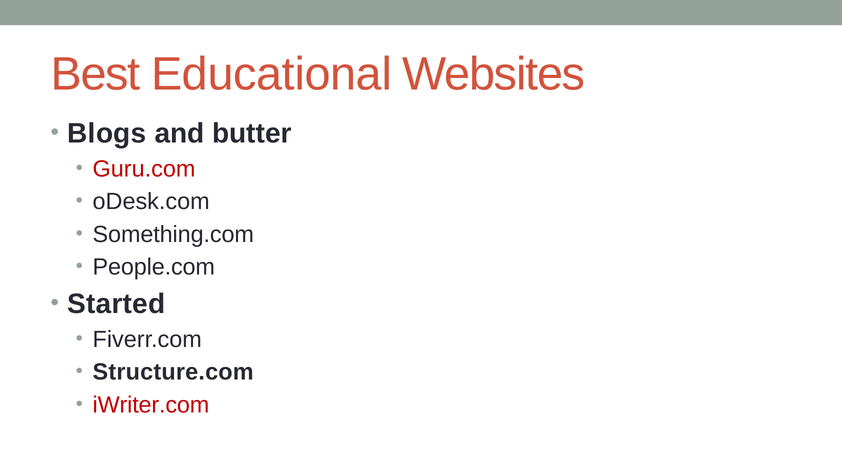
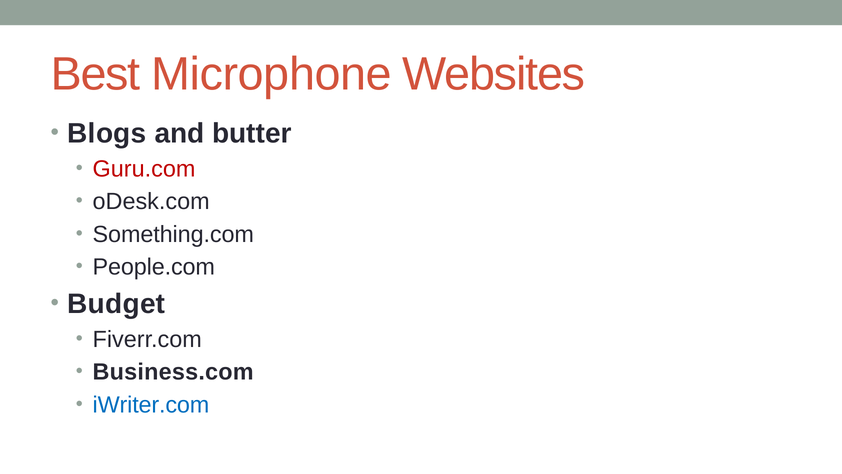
Educational: Educational -> Microphone
Started: Started -> Budget
Structure.com: Structure.com -> Business.com
iWriter.com colour: red -> blue
